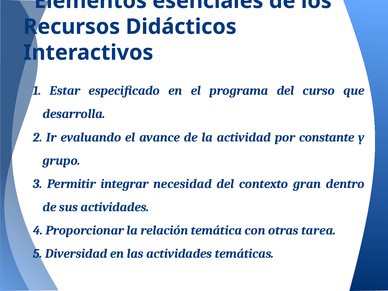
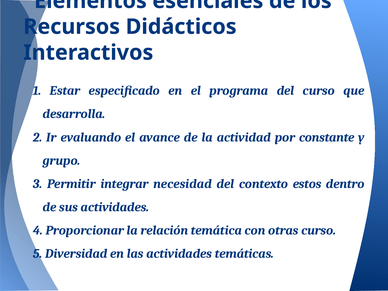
gran: gran -> estos
otras tarea: tarea -> curso
